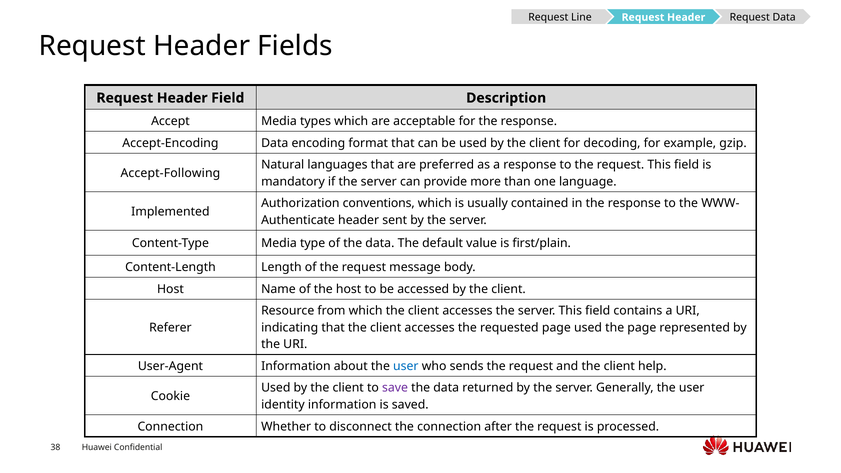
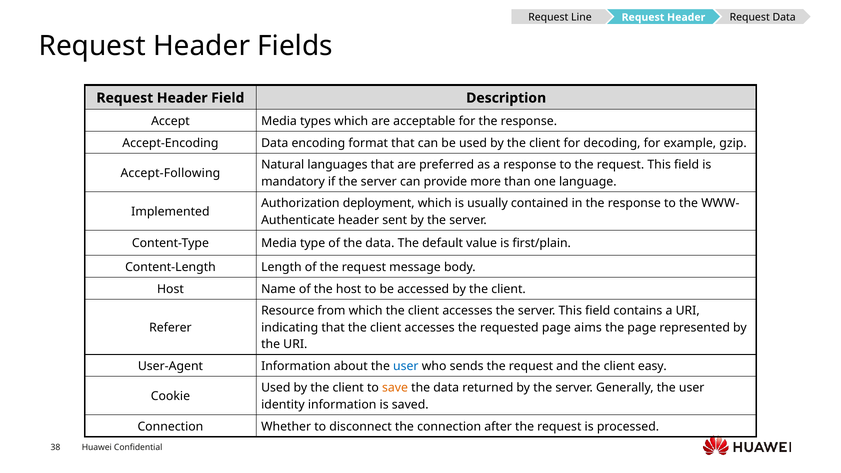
conventions: conventions -> deployment
page used: used -> aims
help: help -> easy
save colour: purple -> orange
